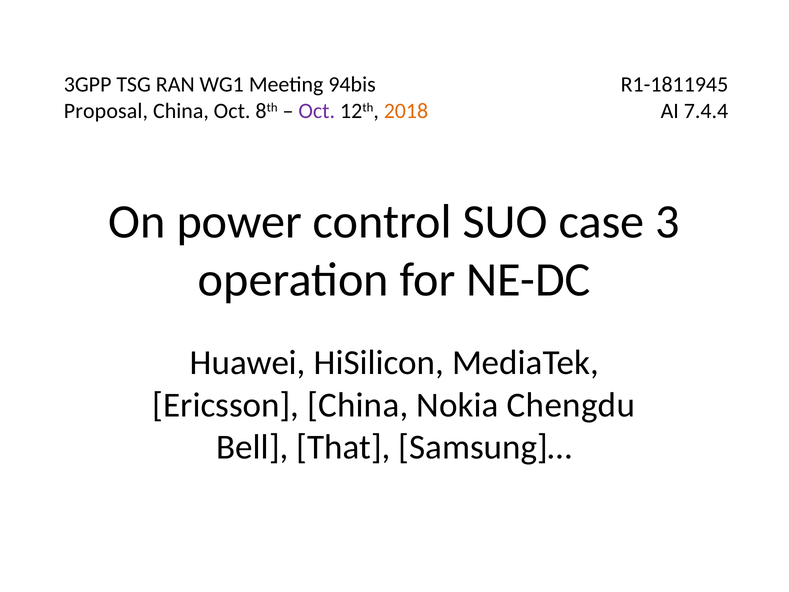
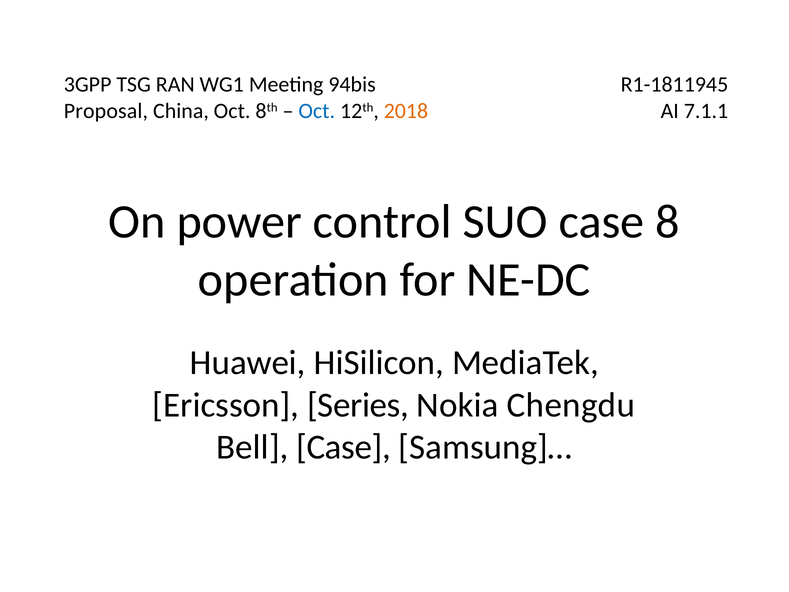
Oct at (317, 111) colour: purple -> blue
7.4.4: 7.4.4 -> 7.1.1
3: 3 -> 8
Ericsson China: China -> Series
Bell That: That -> Case
